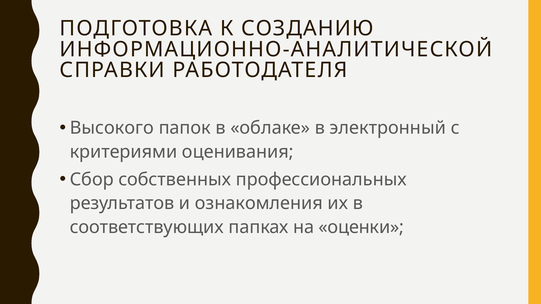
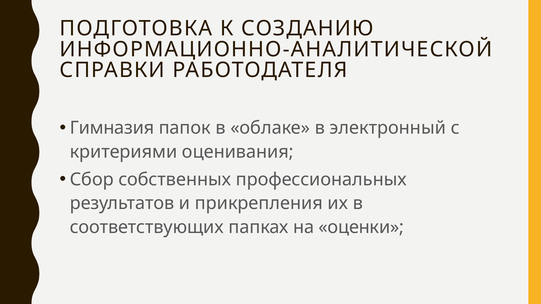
Высокого: Высокого -> Гимназия
ознакомления: ознакомления -> прикрепления
